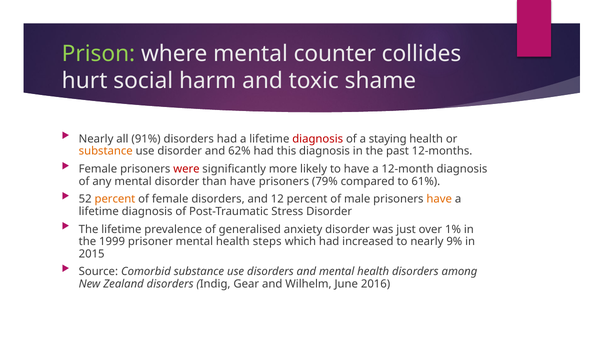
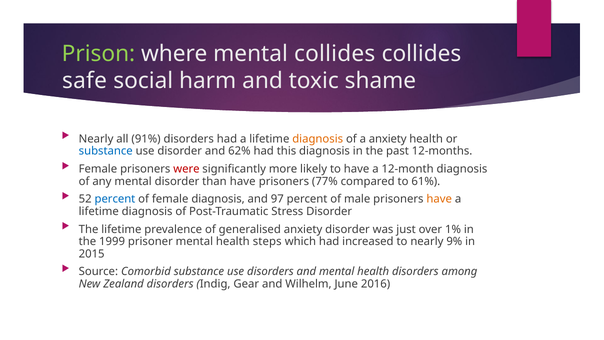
mental counter: counter -> collides
hurt: hurt -> safe
diagnosis at (318, 139) colour: red -> orange
a staying: staying -> anxiety
substance at (106, 151) colour: orange -> blue
79%: 79% -> 77%
percent at (115, 199) colour: orange -> blue
female disorders: disorders -> diagnosis
12: 12 -> 97
